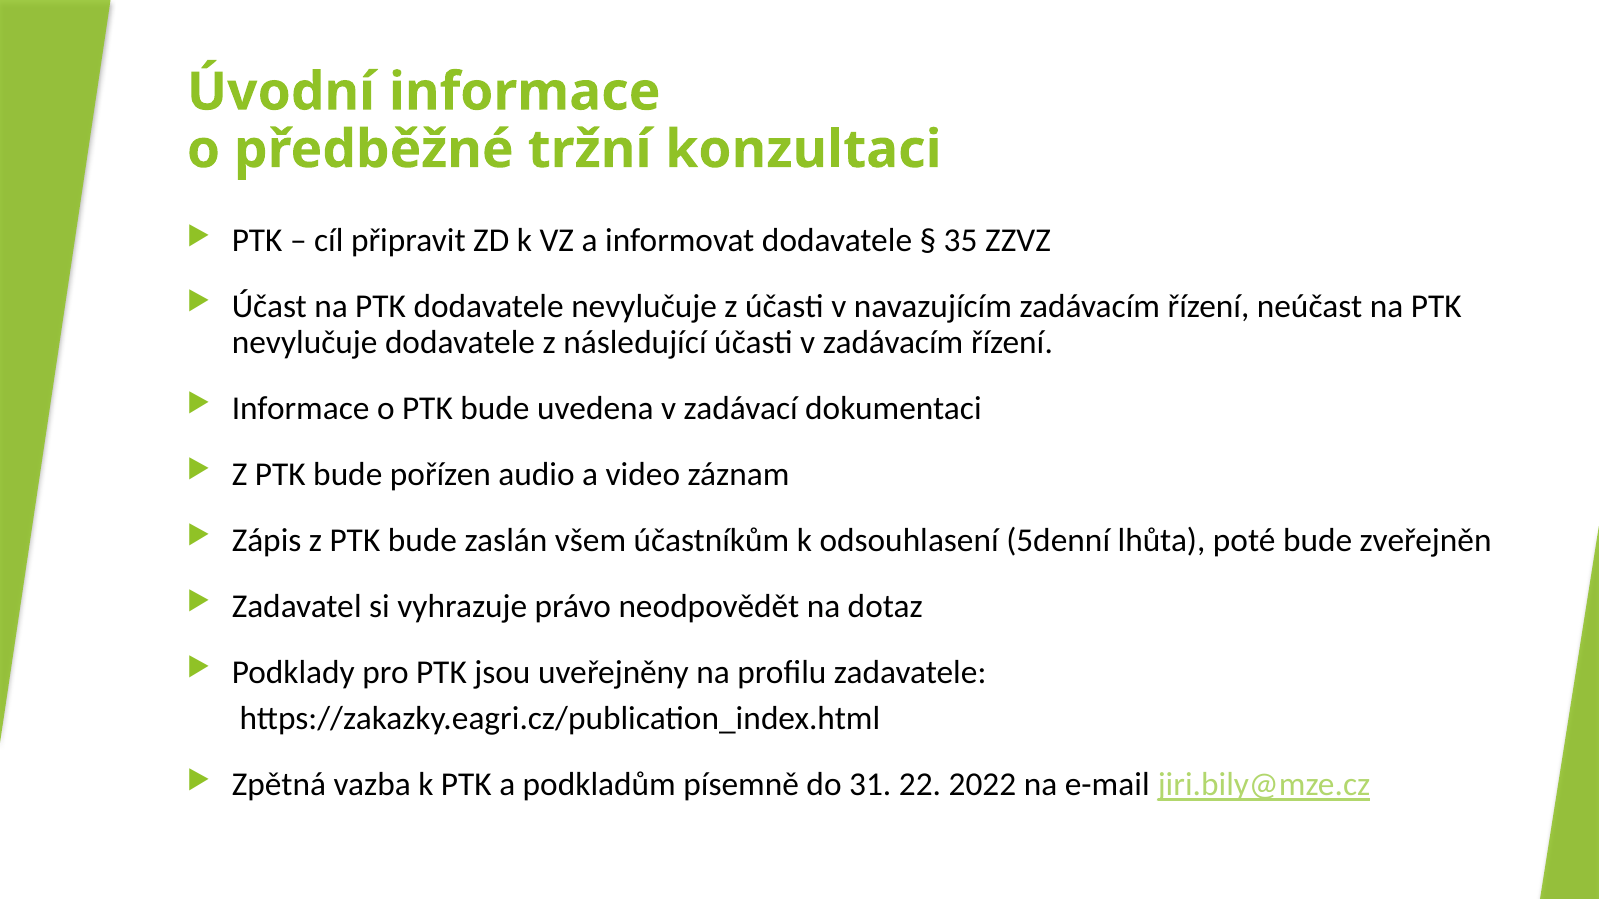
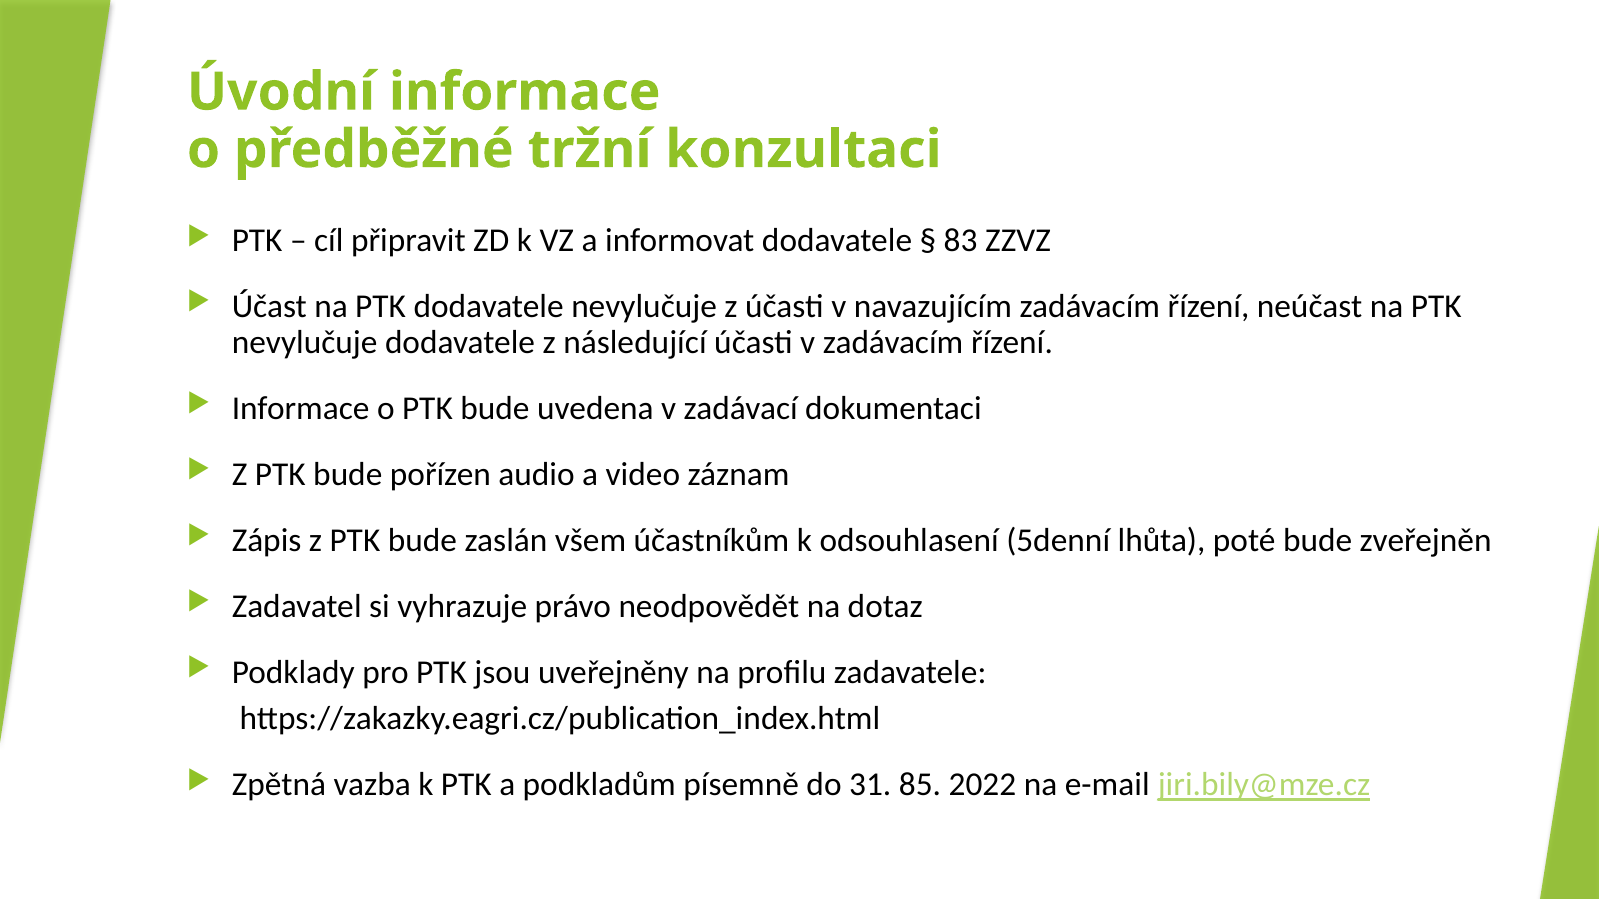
35: 35 -> 83
22: 22 -> 85
